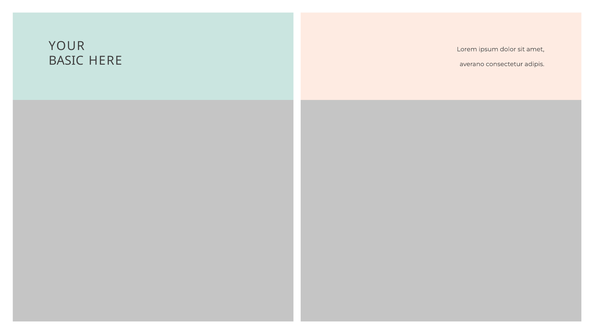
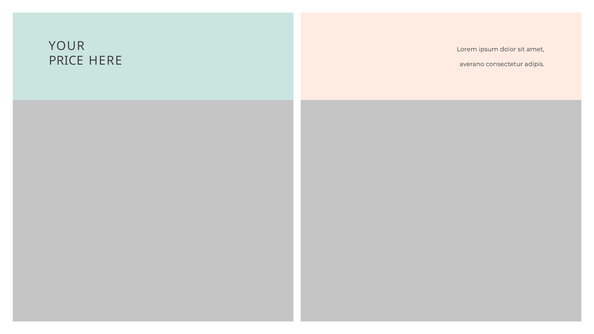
BASIC: BASIC -> PRICE
